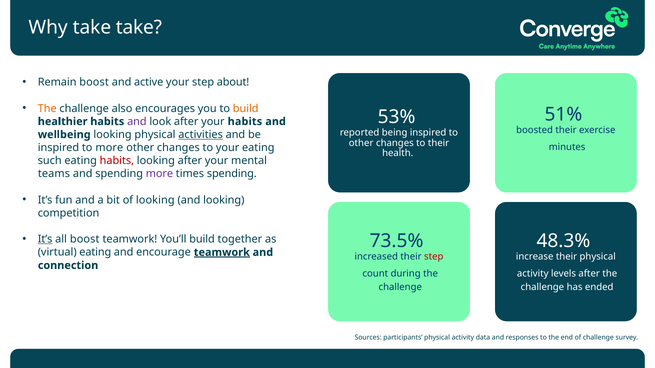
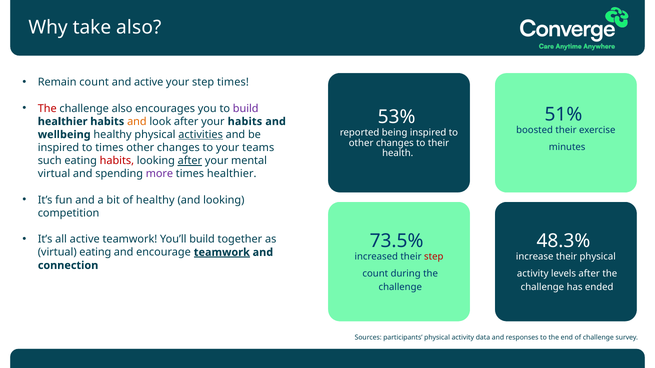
take take: take -> also
Remain boost: boost -> count
step about: about -> times
The at (47, 109) colour: orange -> red
build at (246, 109) colour: orange -> purple
and at (137, 122) colour: purple -> orange
wellbeing looking: looking -> healthy
to more: more -> times
your eating: eating -> teams
after at (190, 161) underline: none -> present
teams at (54, 174): teams -> virtual
times spending: spending -> healthier
of looking: looking -> healthy
It’s at (45, 239) underline: present -> none
all boost: boost -> active
